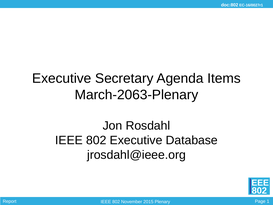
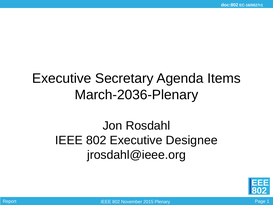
March-2063-Plenary: March-2063-Plenary -> March-2036-Plenary
Database: Database -> Designee
